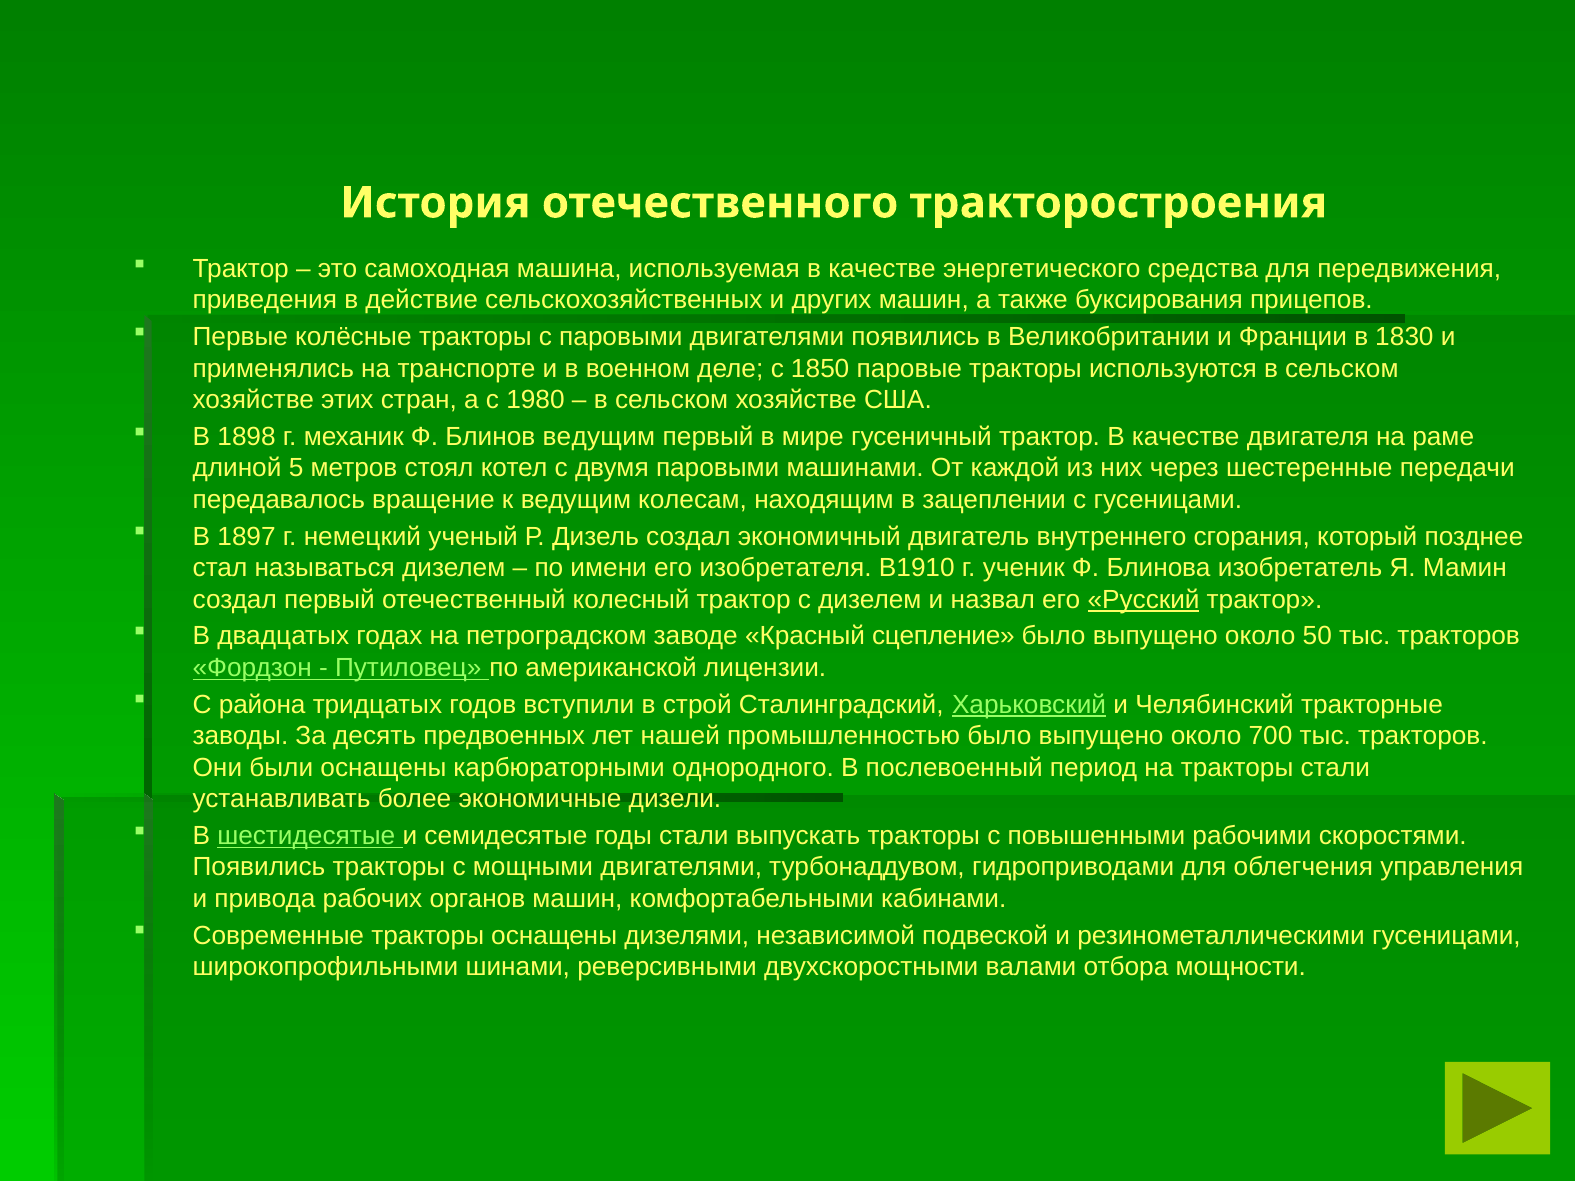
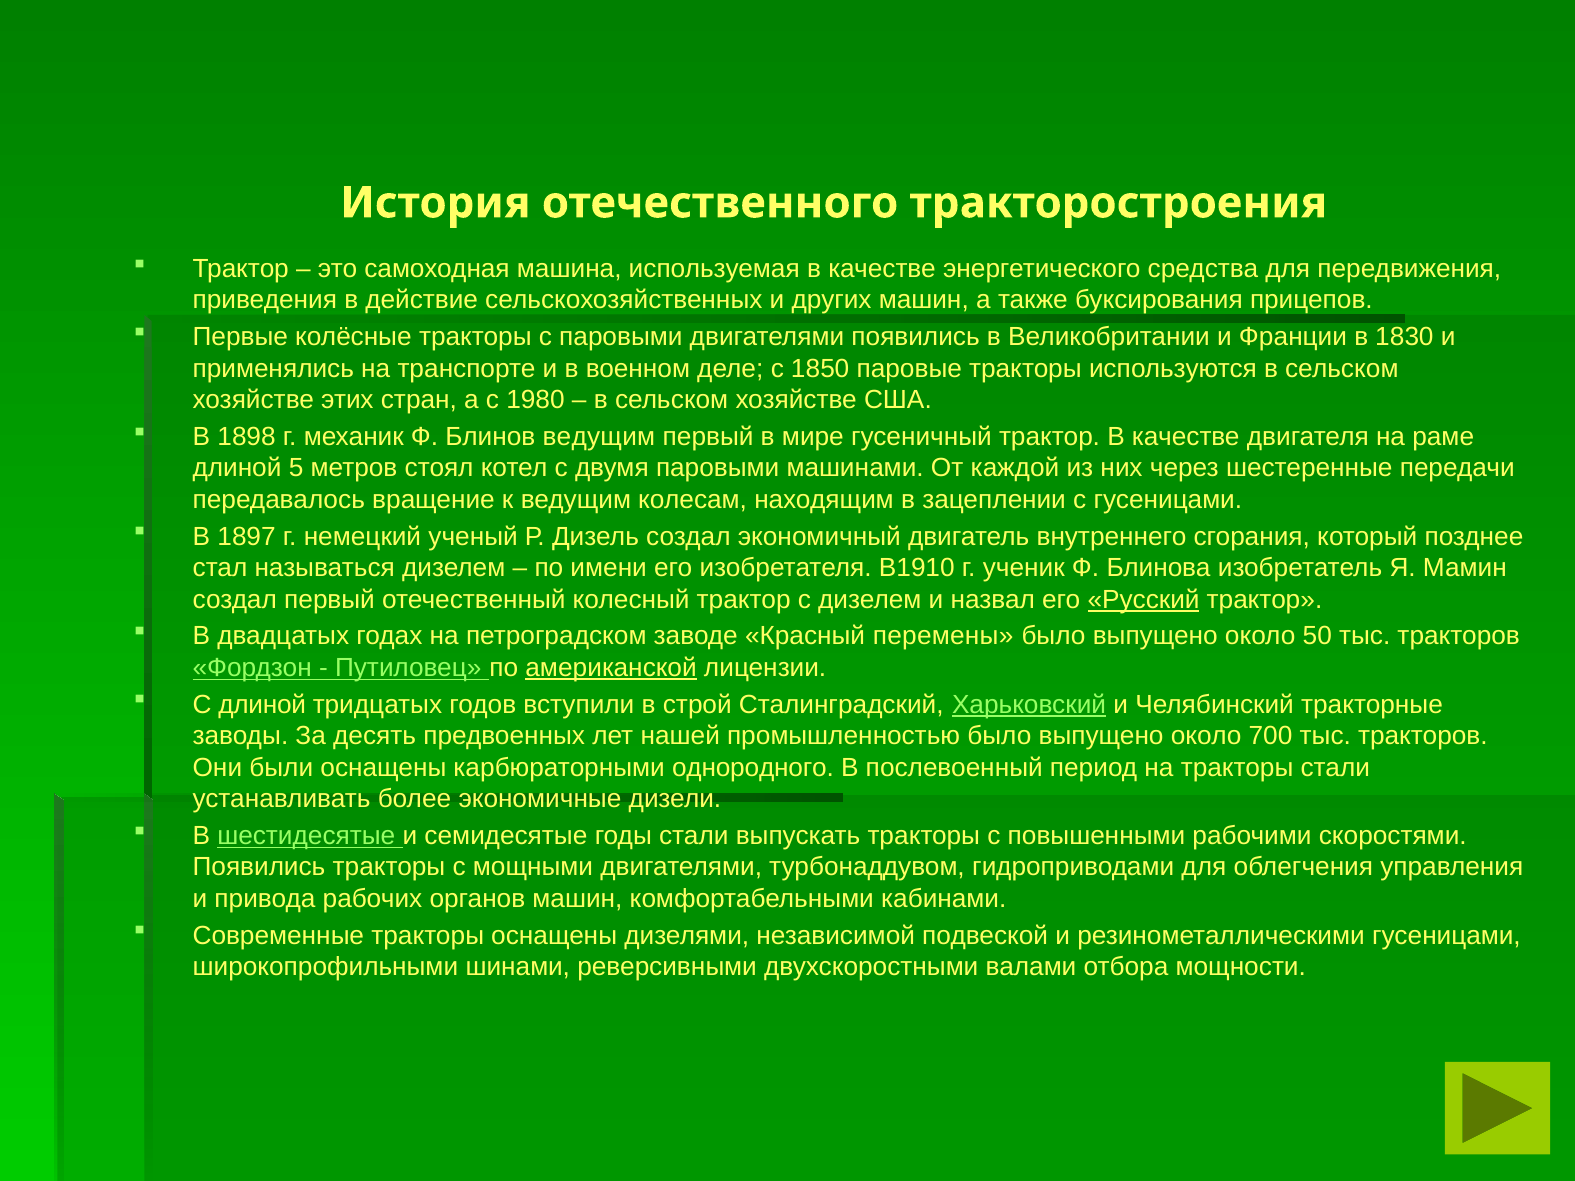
сцепление: сцепление -> перемены
американской underline: none -> present
С района: района -> длиной
